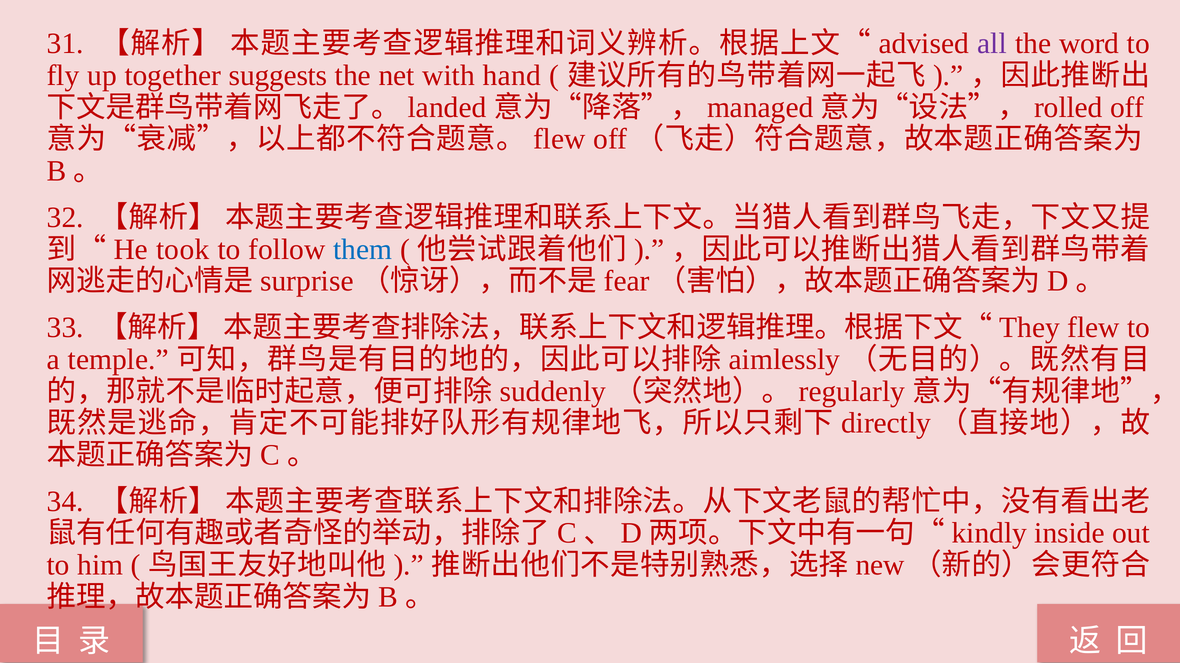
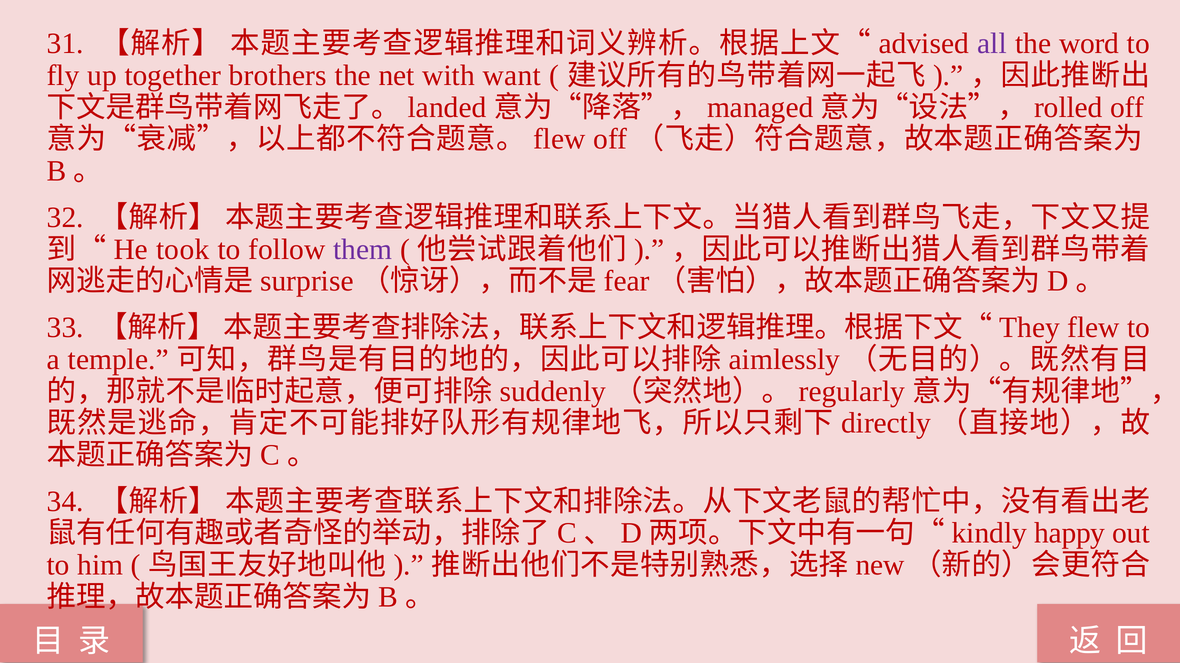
suggests: suggests -> brothers
hand: hand -> want
them colour: blue -> purple
inside: inside -> happy
